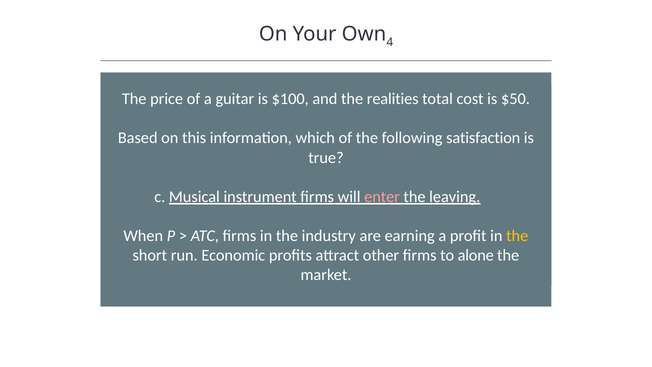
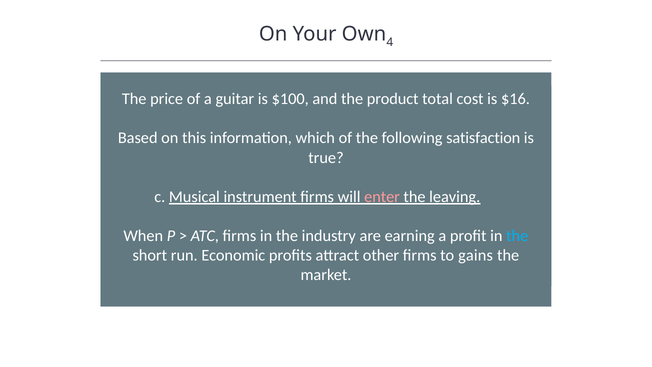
realities: realities -> product
$50: $50 -> $16
the at (517, 236) colour: yellow -> light blue
alone: alone -> gains
